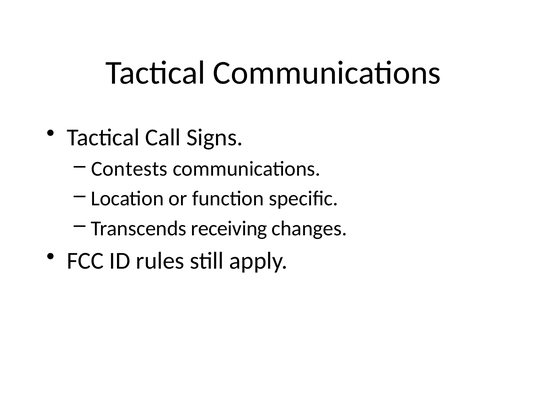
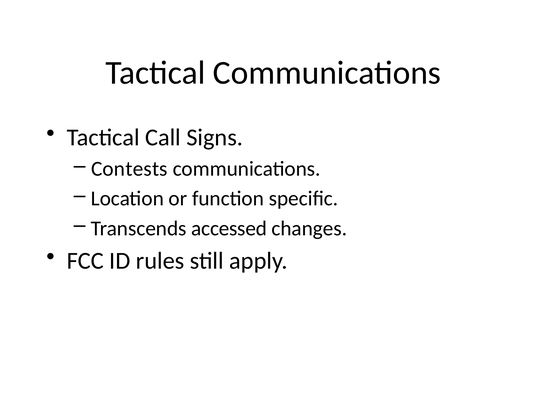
receiving: receiving -> accessed
